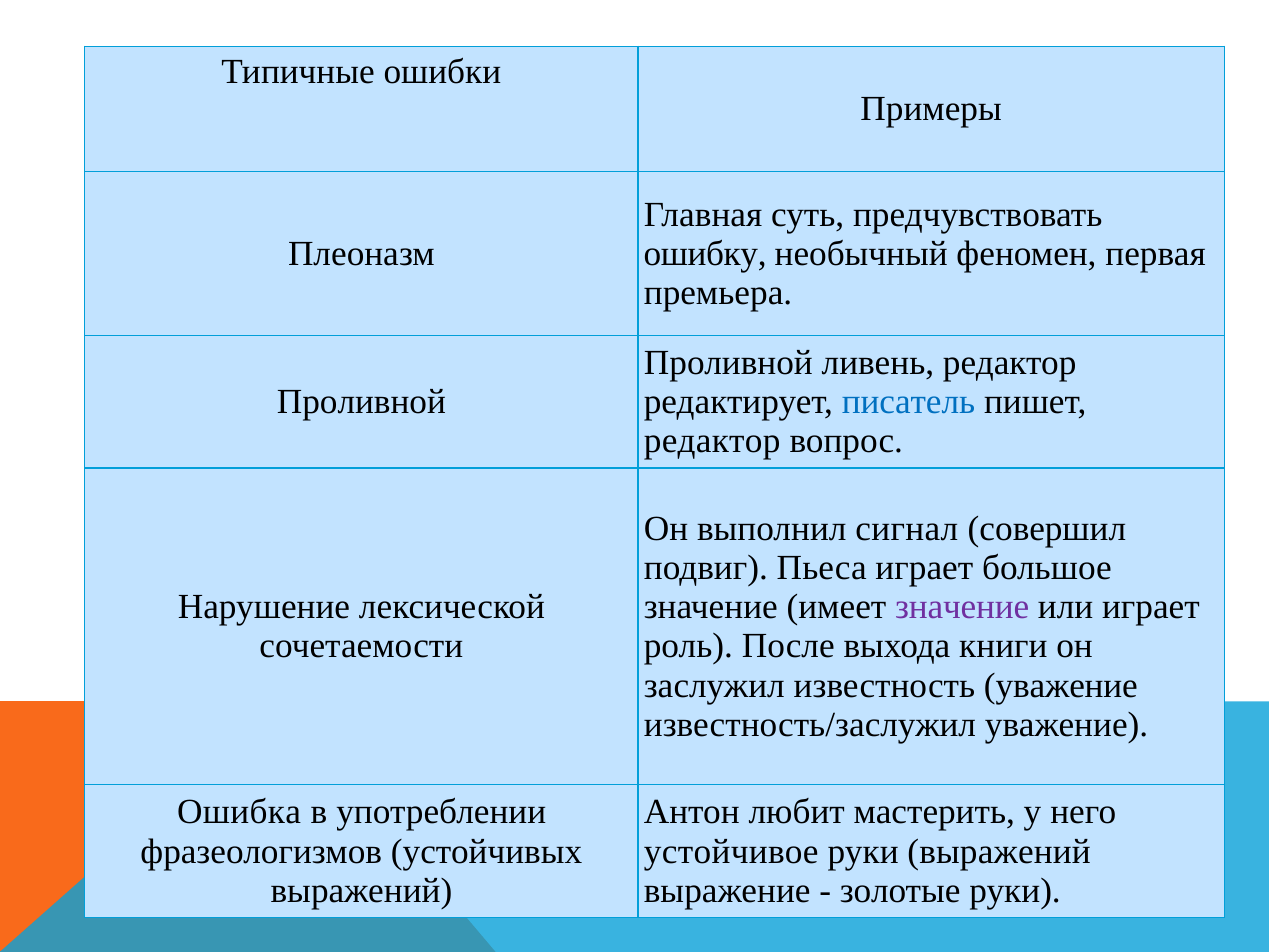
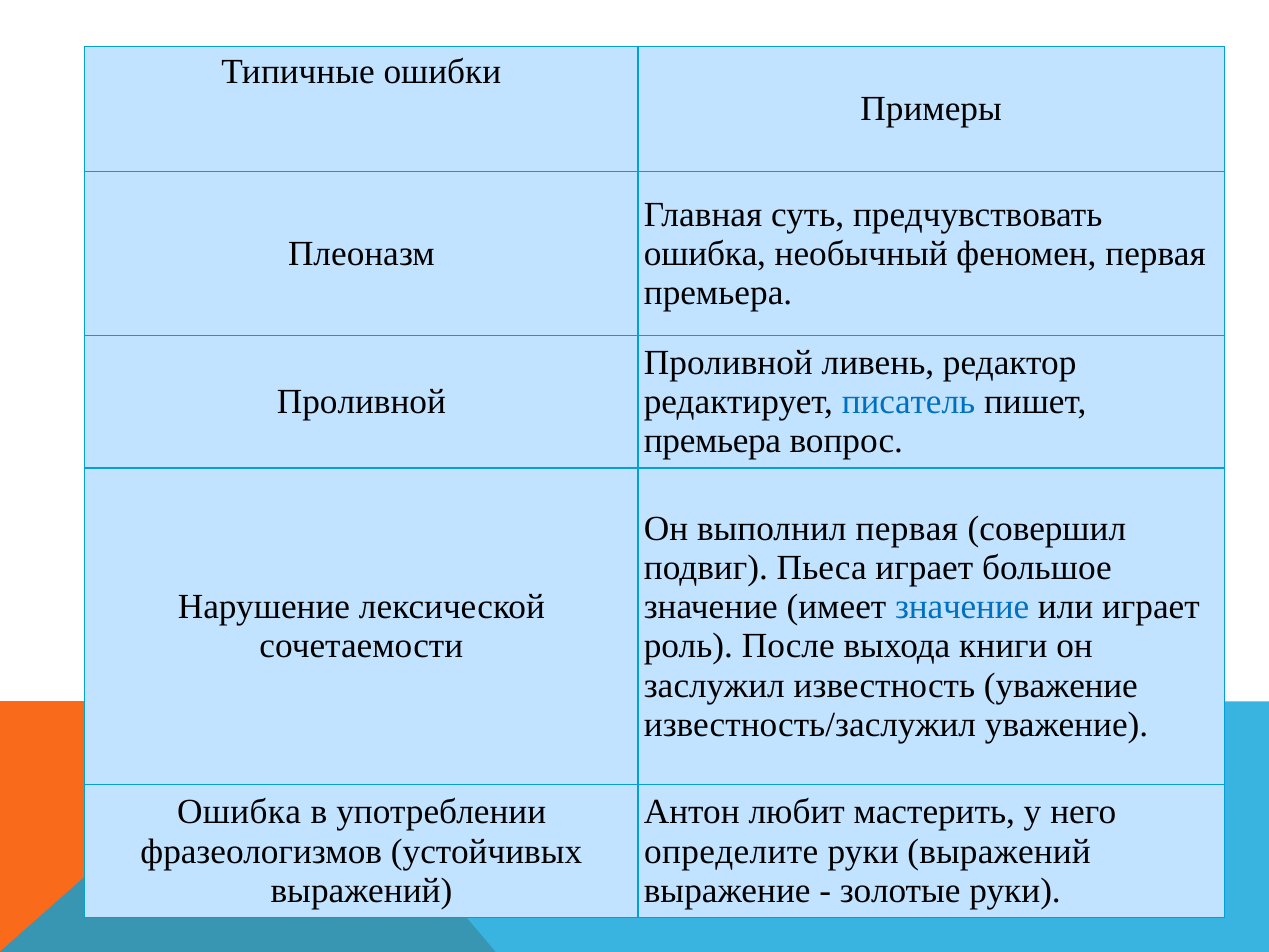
ошибку at (705, 254): ошибку -> ошибка
редактор at (712, 441): редактор -> премьера
выполнил сигнал: сигнал -> первая
значение at (962, 607) colour: purple -> blue
устойчивое: устойчивое -> определите
